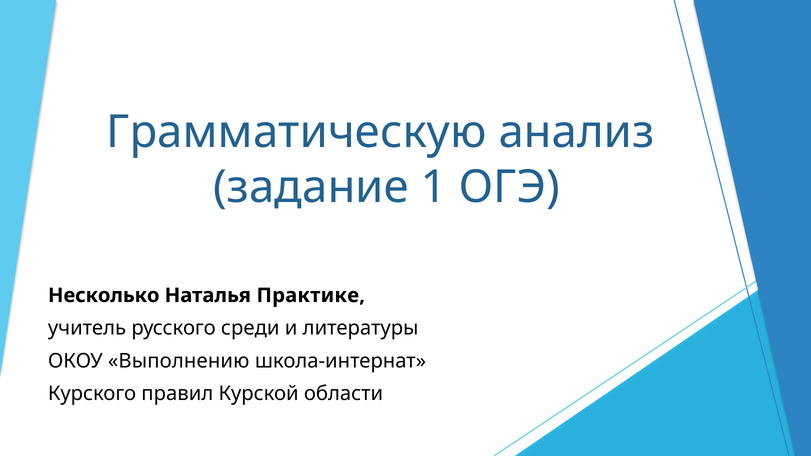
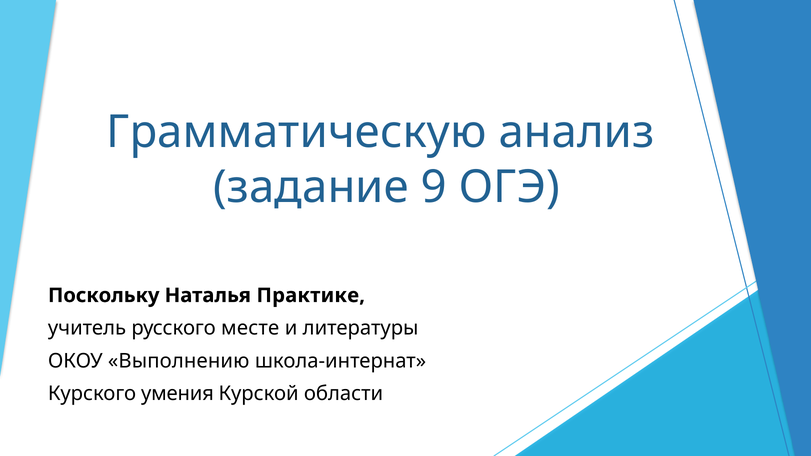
1: 1 -> 9
Несколько: Несколько -> Поскольку
среди: среди -> месте
правил: правил -> умения
